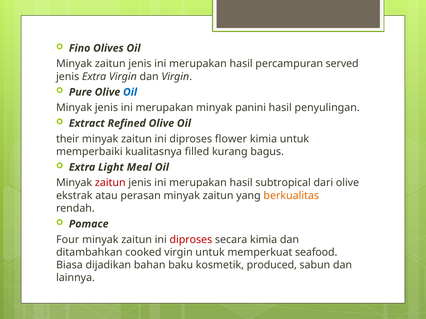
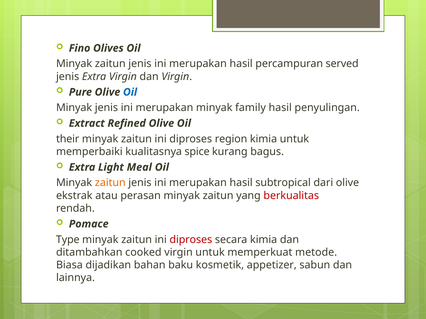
panini: panini -> family
flower: flower -> region
filled: filled -> spice
zaitun at (110, 183) colour: red -> orange
berkualitas colour: orange -> red
Four: Four -> Type
seafood: seafood -> metode
produced: produced -> appetizer
